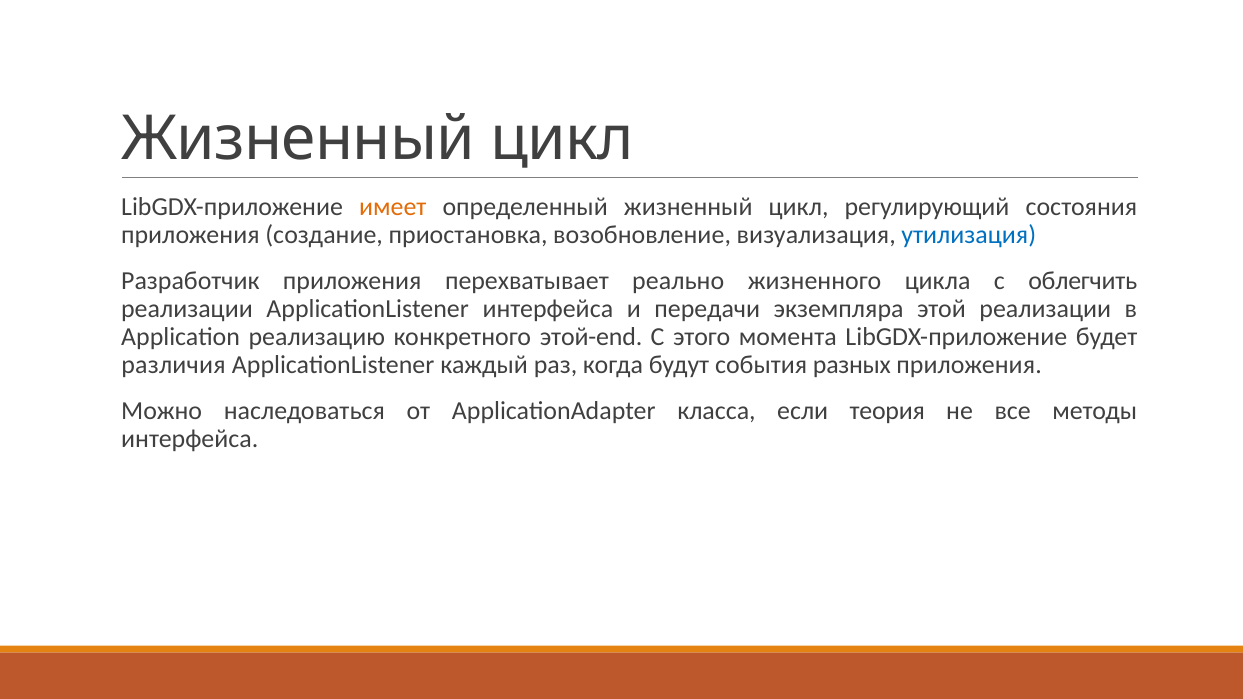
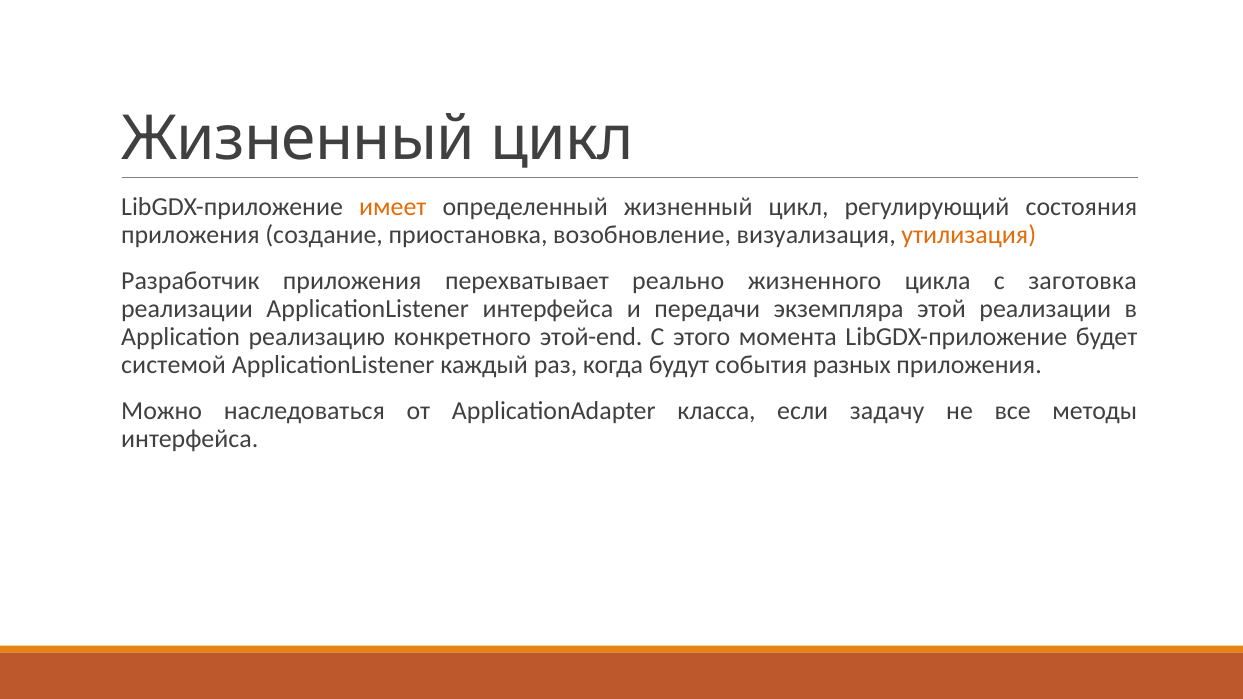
утилизация colour: blue -> orange
облегчить: облегчить -> заготовка
различия: различия -> системой
теория: теория -> задачу
